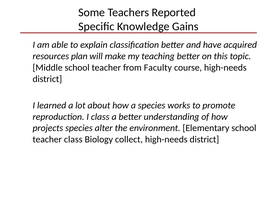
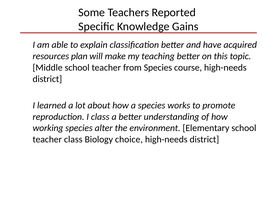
from Faculty: Faculty -> Species
projects: projects -> working
collect: collect -> choice
